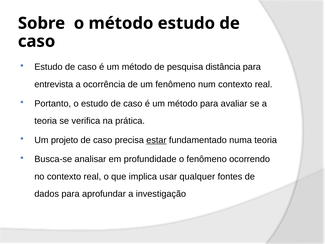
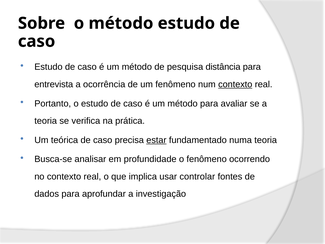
contexto at (235, 84) underline: none -> present
projeto: projeto -> teórica
qualquer: qualquer -> controlar
